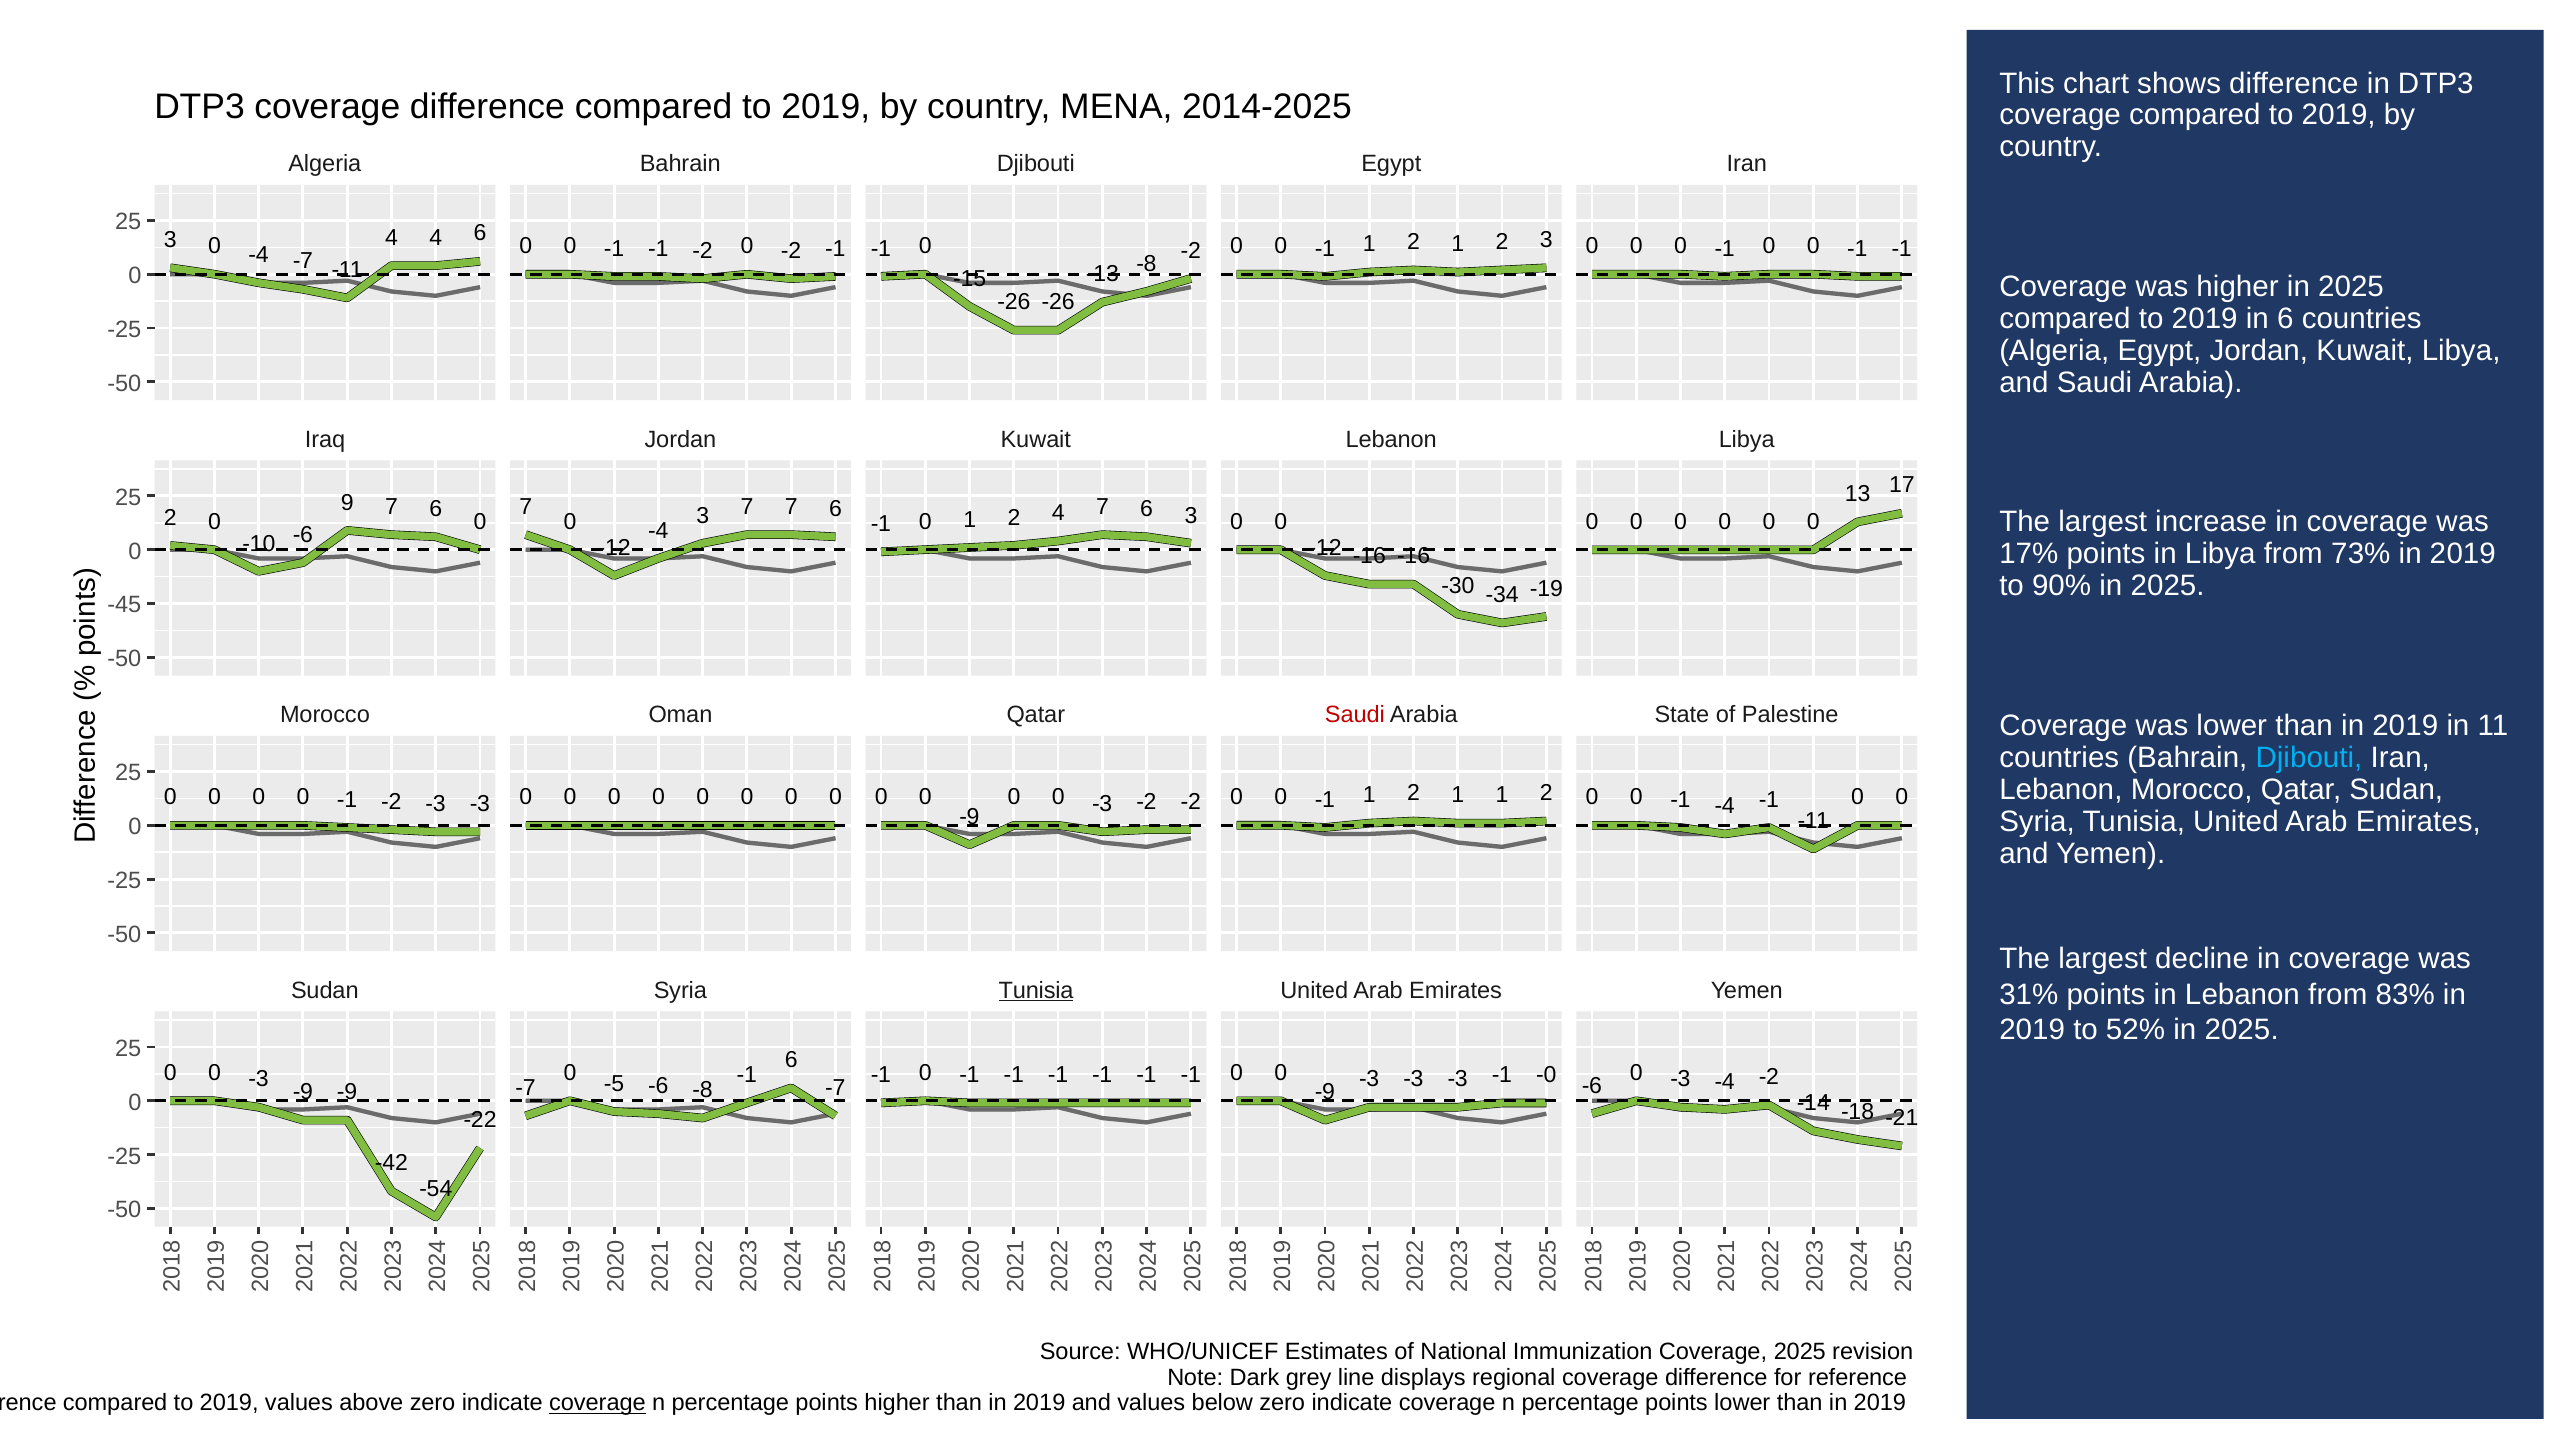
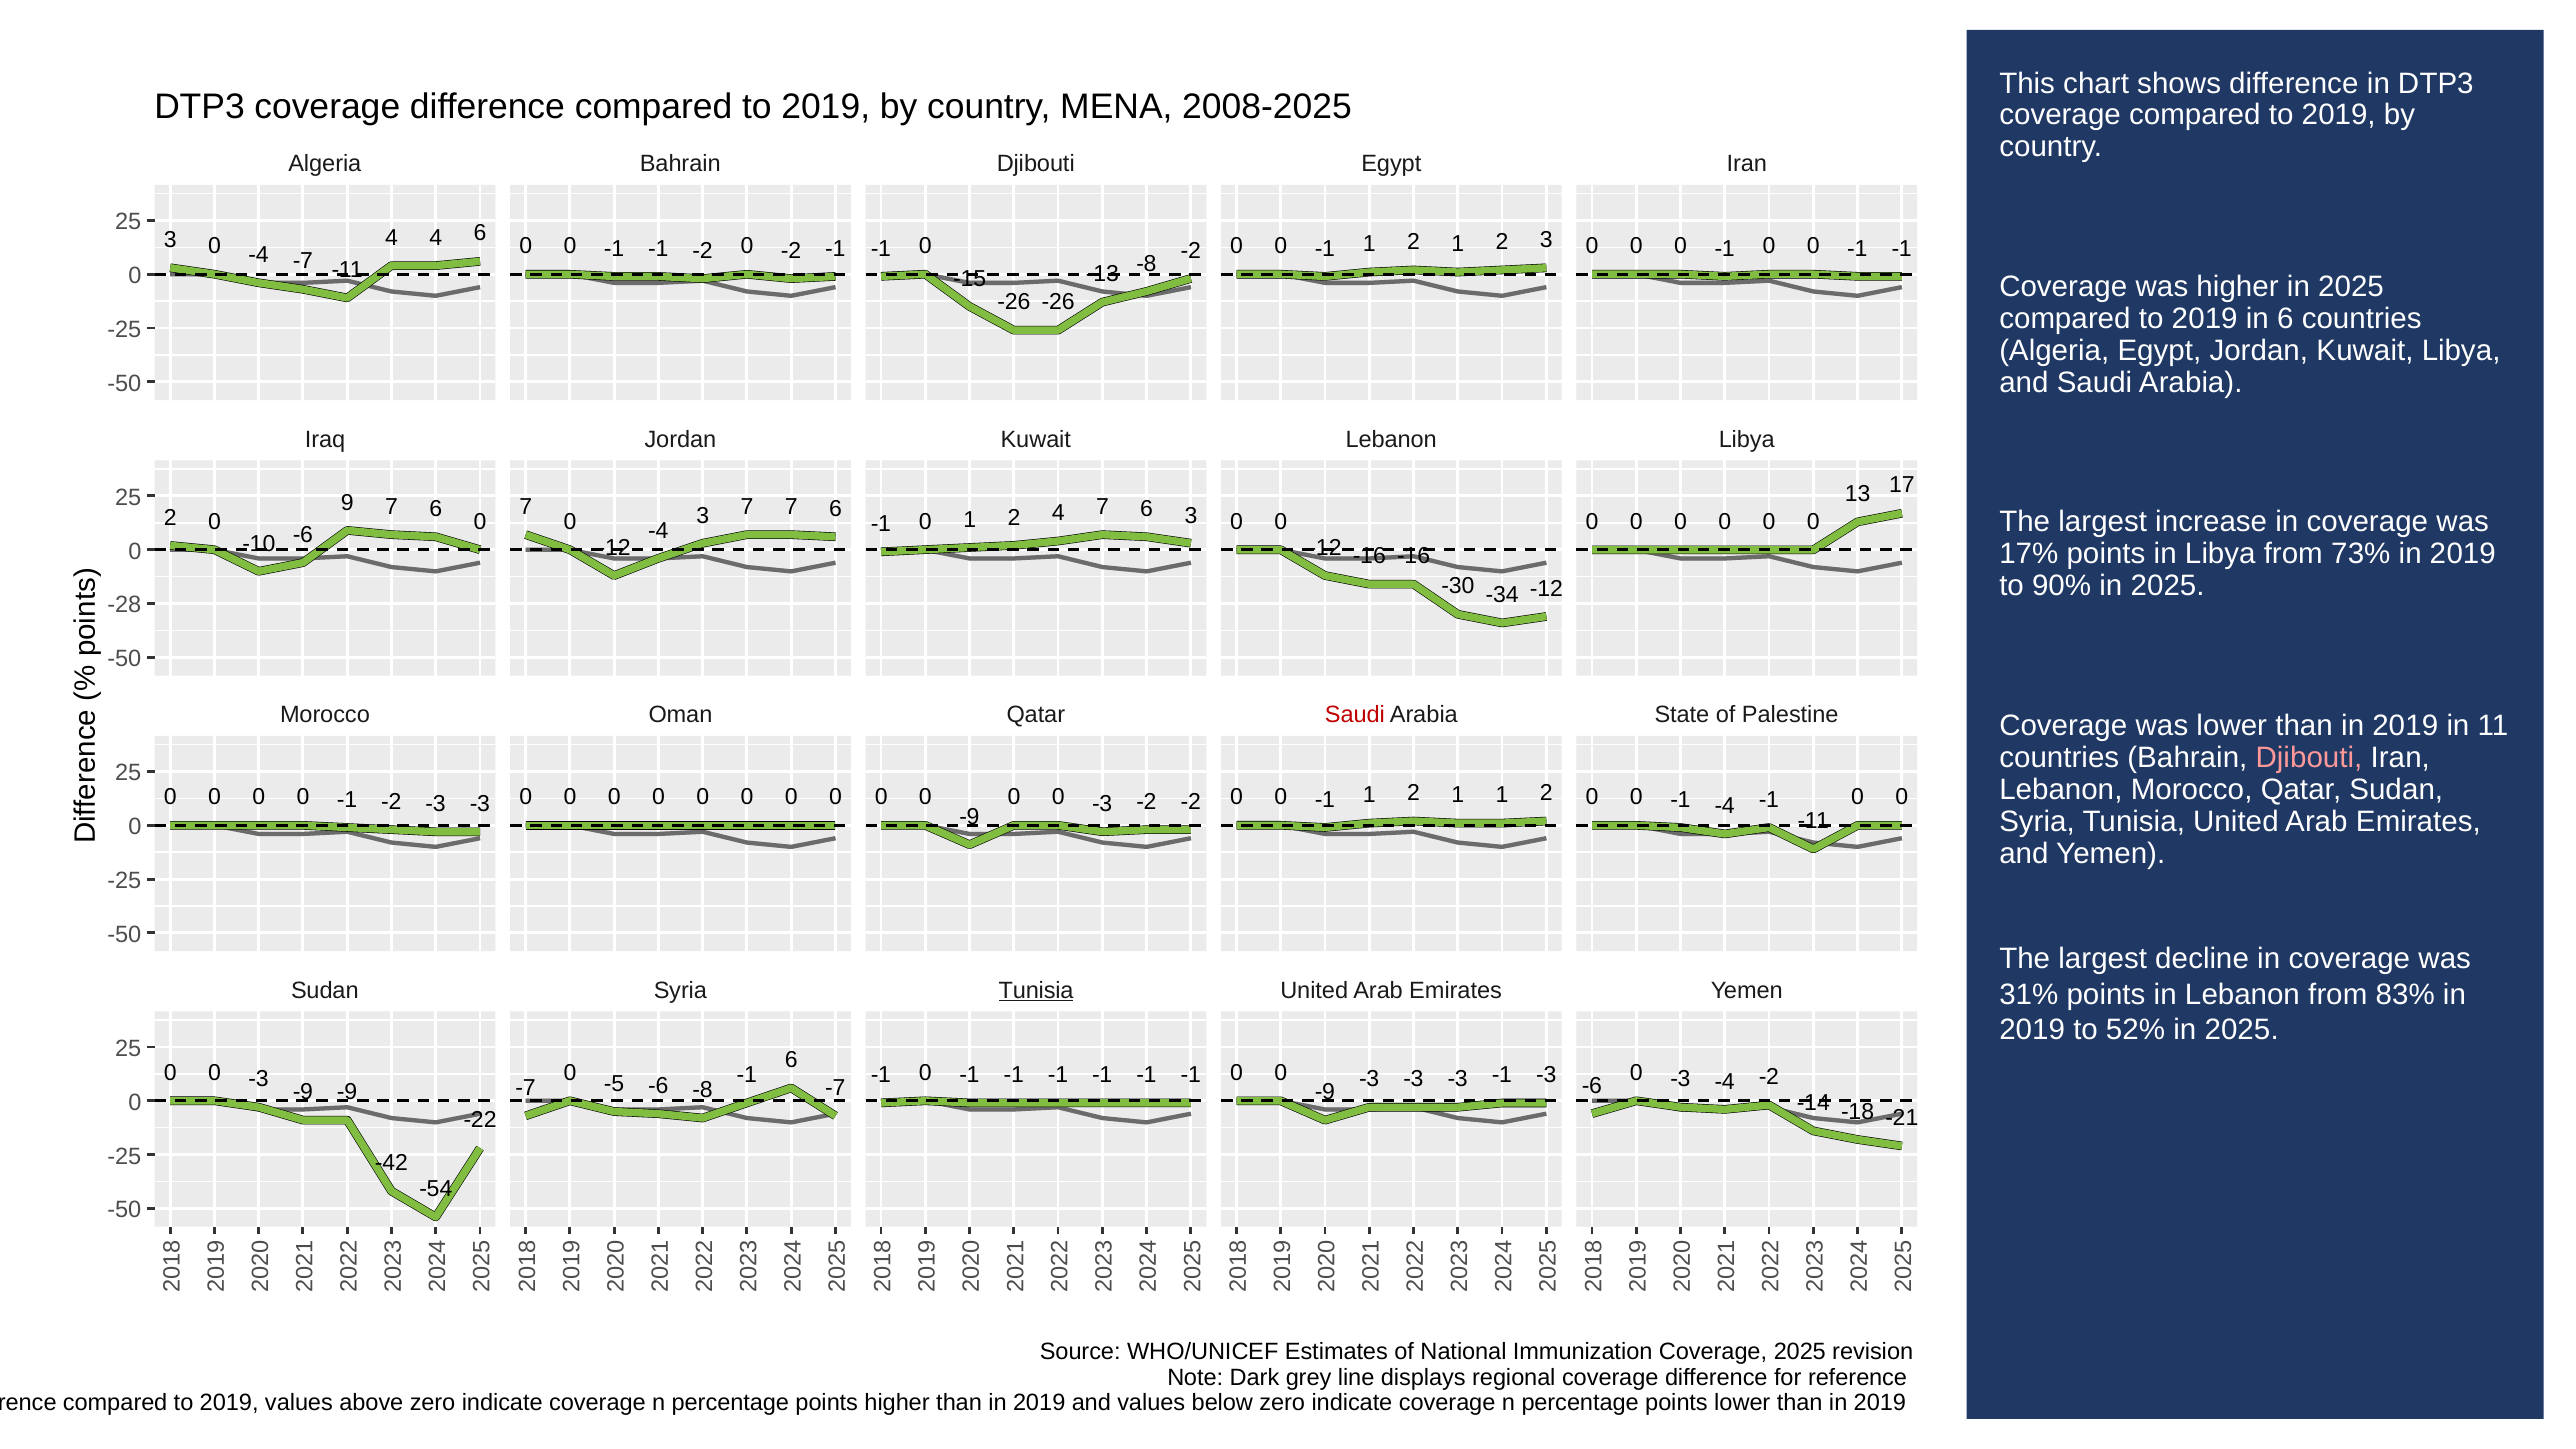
2014-2025: 2014-2025 -> 2008-2025
-34 -19: -19 -> -12
-45: -45 -> -28
Djibouti at (2309, 758) colour: light blue -> pink
-1 -0: -0 -> -3
coverage at (597, 1403) underline: present -> none
